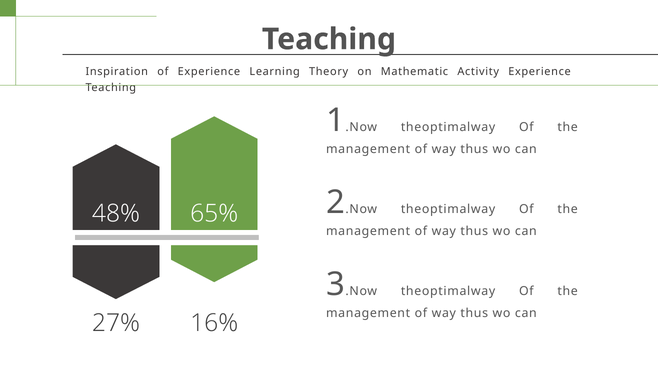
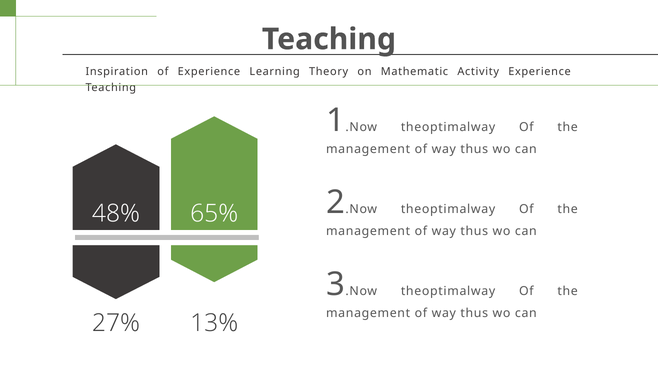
16%: 16% -> 13%
